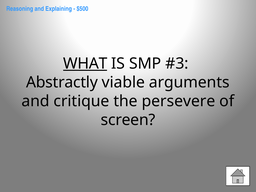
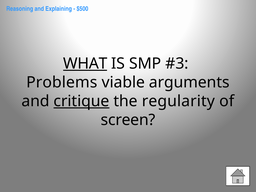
Abstractly: Abstractly -> Problems
critique underline: none -> present
persevere: persevere -> regularity
